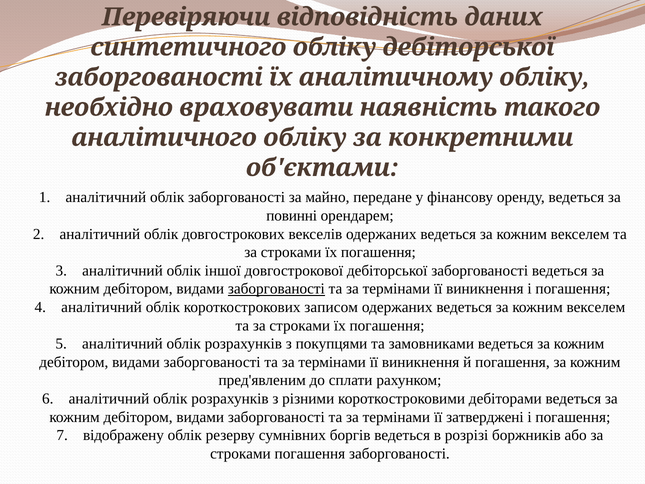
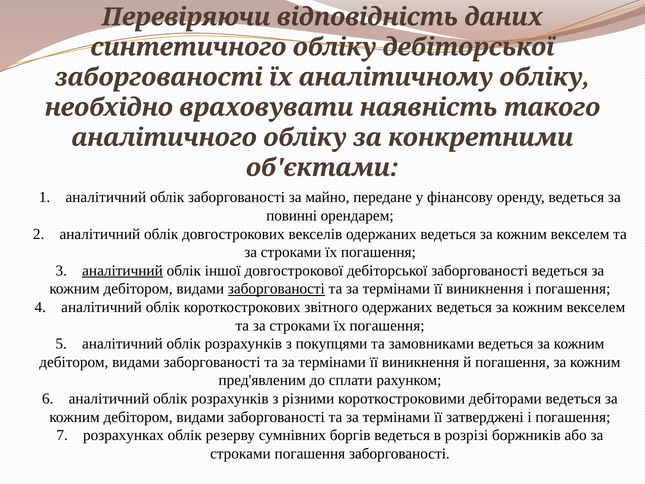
аналітичний at (123, 270) underline: none -> present
записом: записом -> звітного
відображену: відображену -> розрахунках
